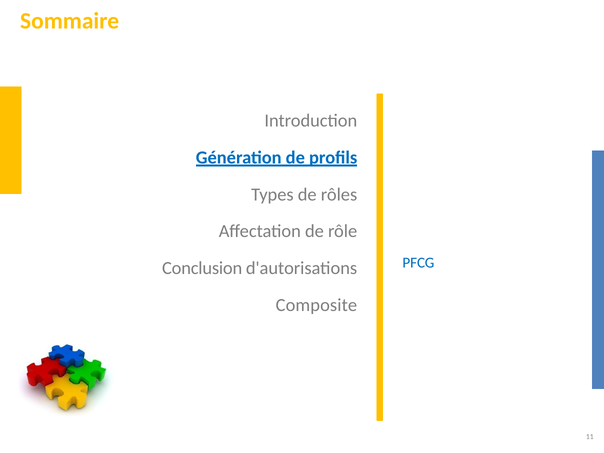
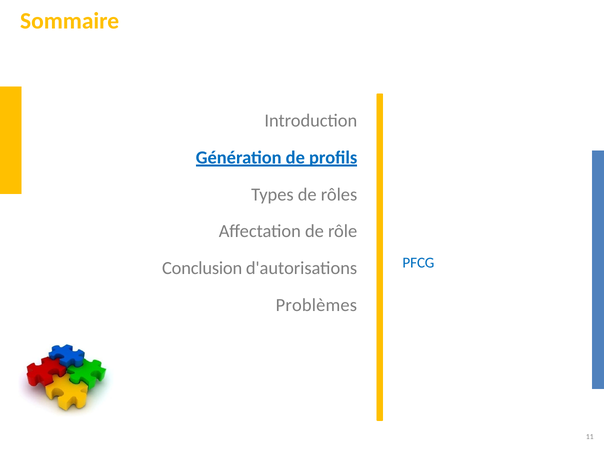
Composite: Composite -> Problèmes
